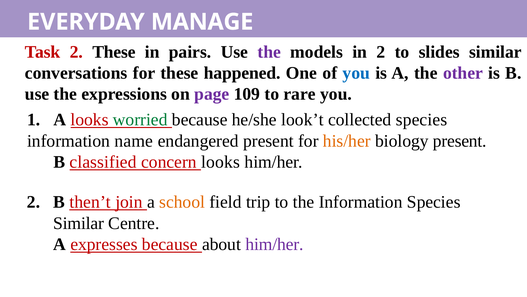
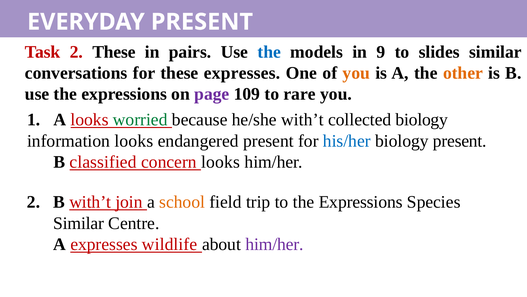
EVERYDAY MANAGE: MANAGE -> PRESENT
the at (269, 52) colour: purple -> blue
in 2: 2 -> 9
these happened: happened -> expresses
you at (356, 73) colour: blue -> orange
other colour: purple -> orange
he/she look’t: look’t -> with’t
collected species: species -> biology
information name: name -> looks
his/her colour: orange -> blue
B then’t: then’t -> with’t
to the Information: Information -> Expressions
expresses because: because -> wildlife
